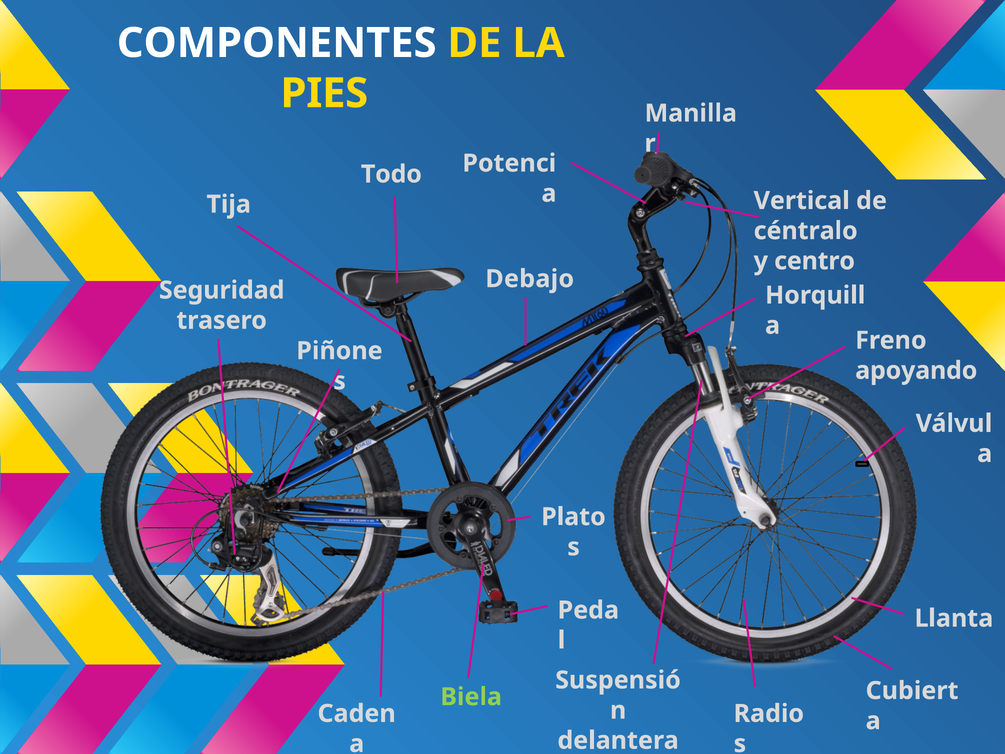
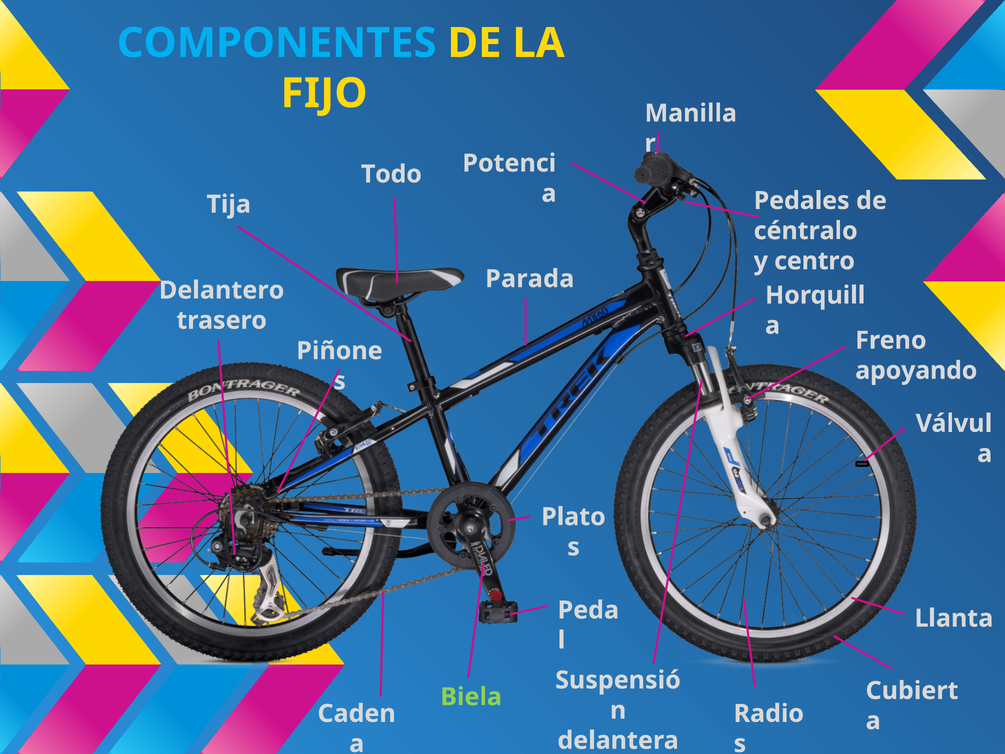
COMPONENTES colour: white -> light blue
PIES: PIES -> FIJO
Vertical: Vertical -> Pedales
Debajo: Debajo -> Parada
Seguridad: Seguridad -> Delantero
